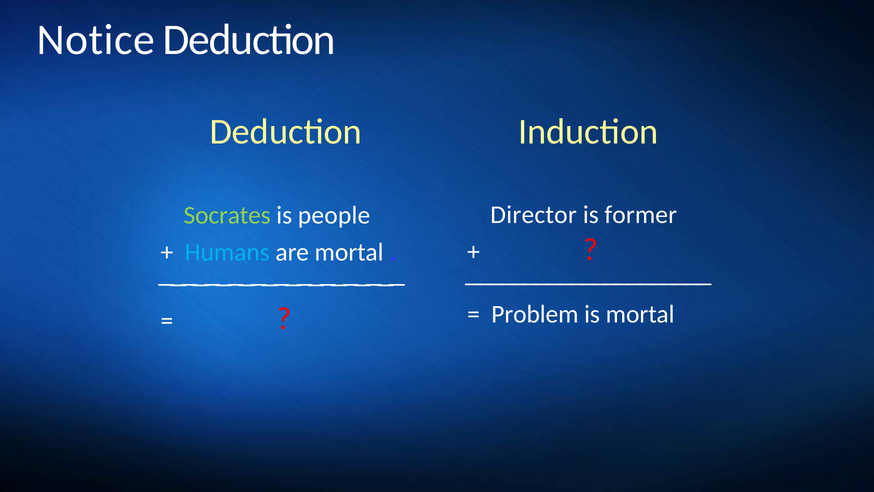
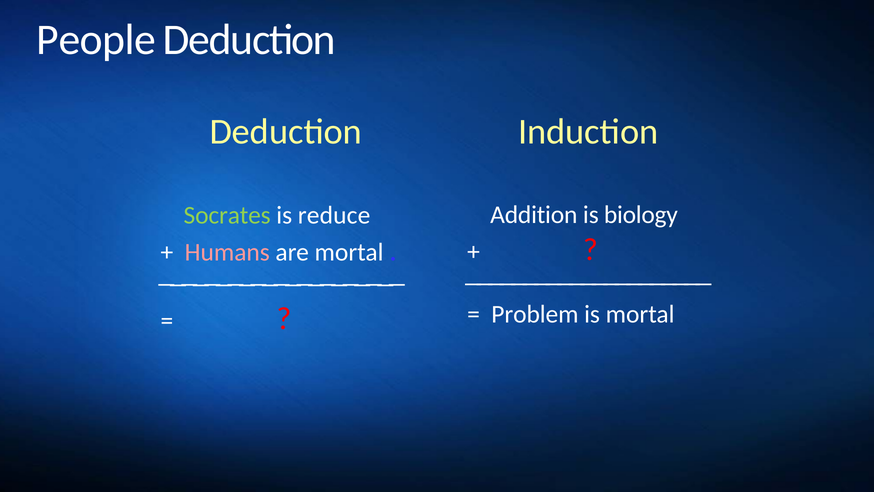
Notice: Notice -> People
Director: Director -> Addition
former: former -> biology
people: people -> reduce
Humans colour: light blue -> pink
